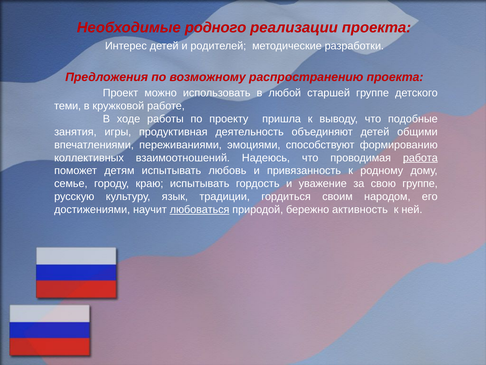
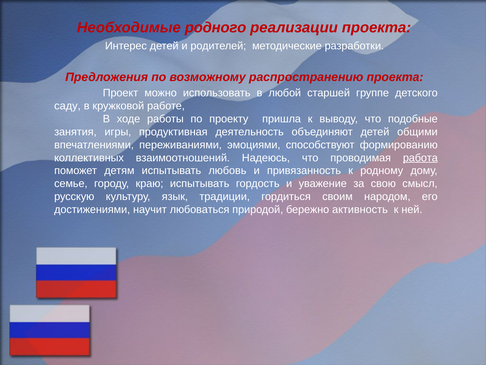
теми: теми -> саду
свою группе: группе -> смысл
любоваться underline: present -> none
